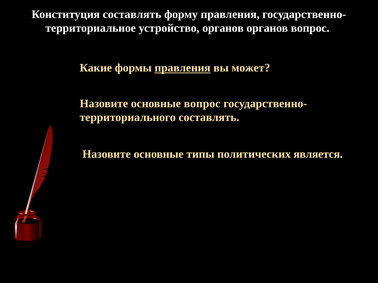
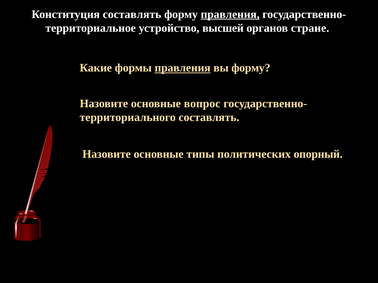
правления at (230, 14) underline: none -> present
устройство органов: органов -> высшей
органов вопрос: вопрос -> стране
вы может: может -> форму
является: является -> опорный
